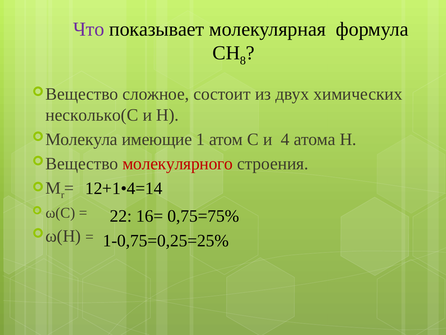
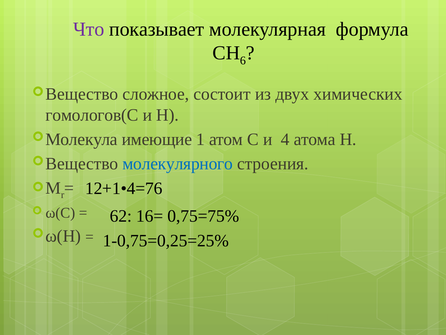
8: 8 -> 6
несколько(С: несколько(С -> гомологов(С
молекулярного colour: red -> blue
12+1•4=14: 12+1•4=14 -> 12+1•4=76
22: 22 -> 62
